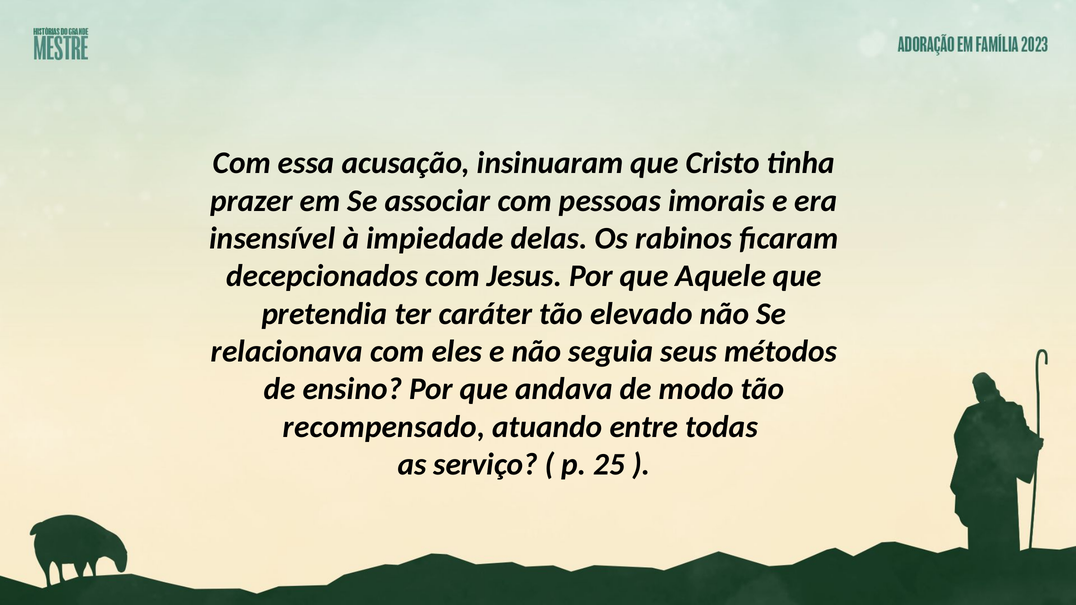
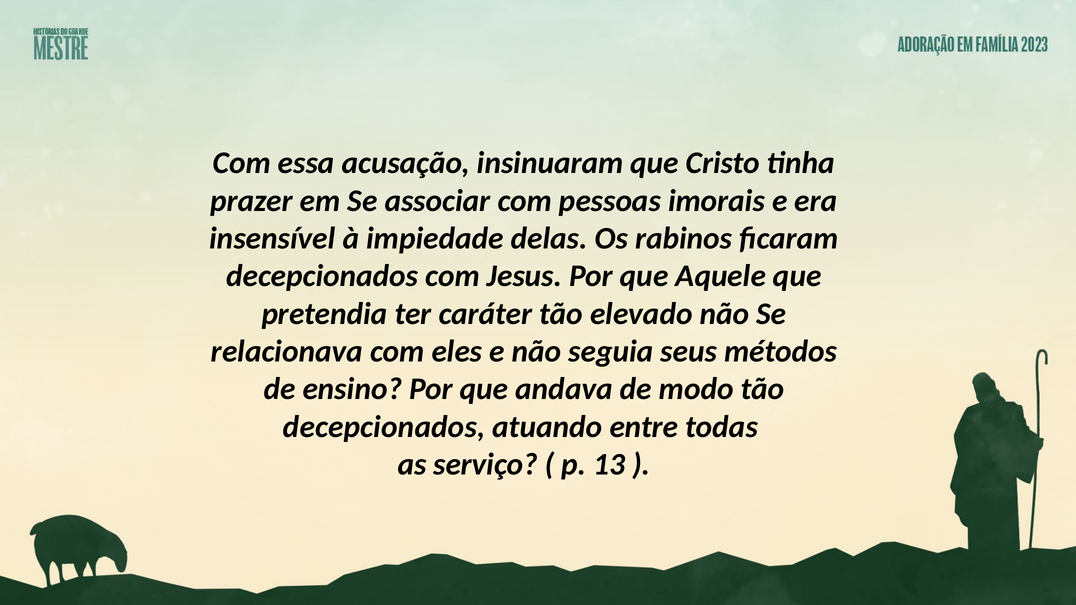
recompensado at (384, 427): recompensado -> decepcionados
25: 25 -> 13
